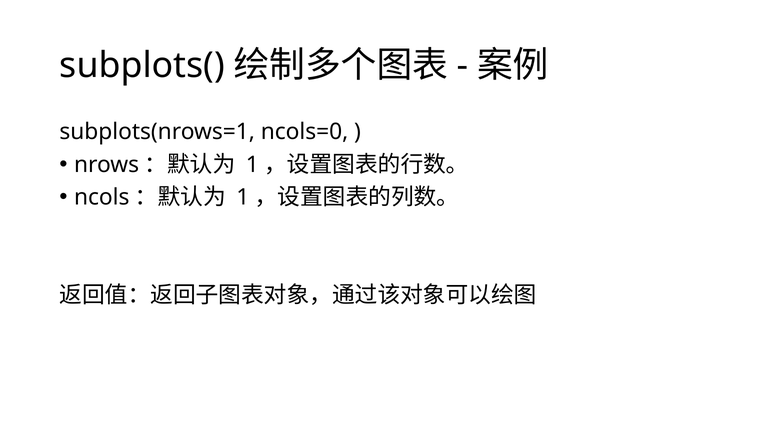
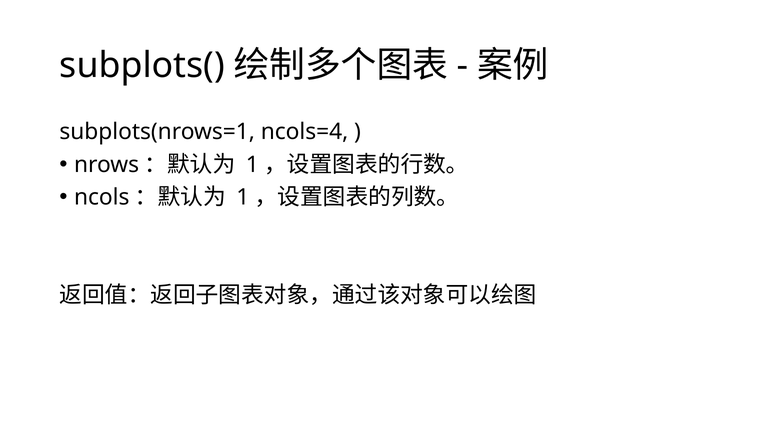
ncols=0: ncols=0 -> ncols=4
